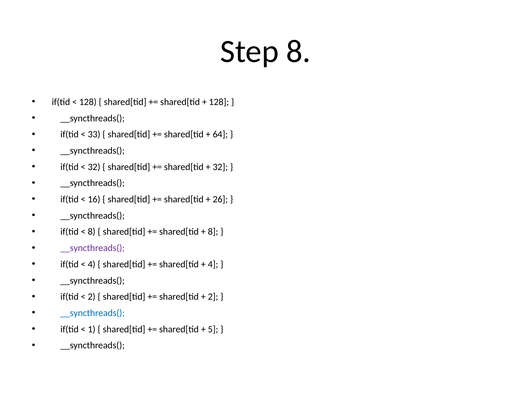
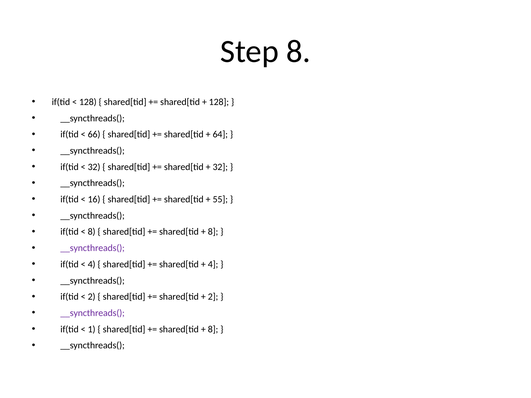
33: 33 -> 66
26: 26 -> 55
__syncthreads( at (93, 313) colour: blue -> purple
5 at (213, 329): 5 -> 8
